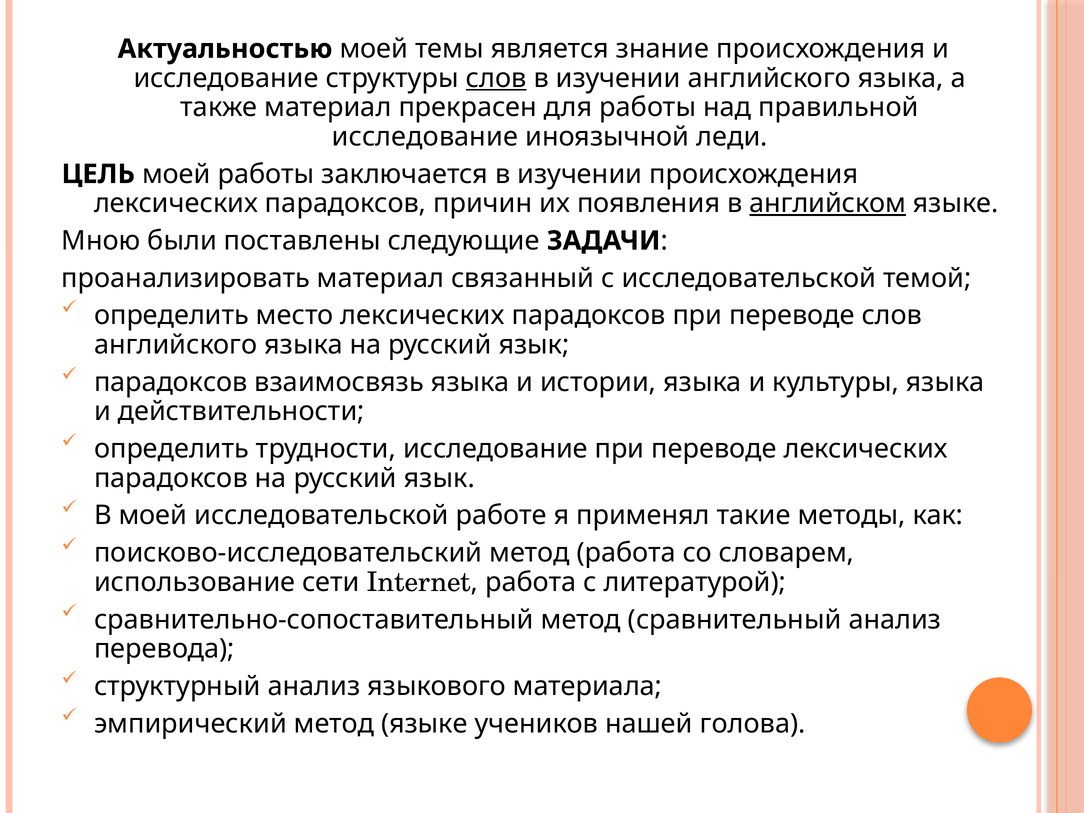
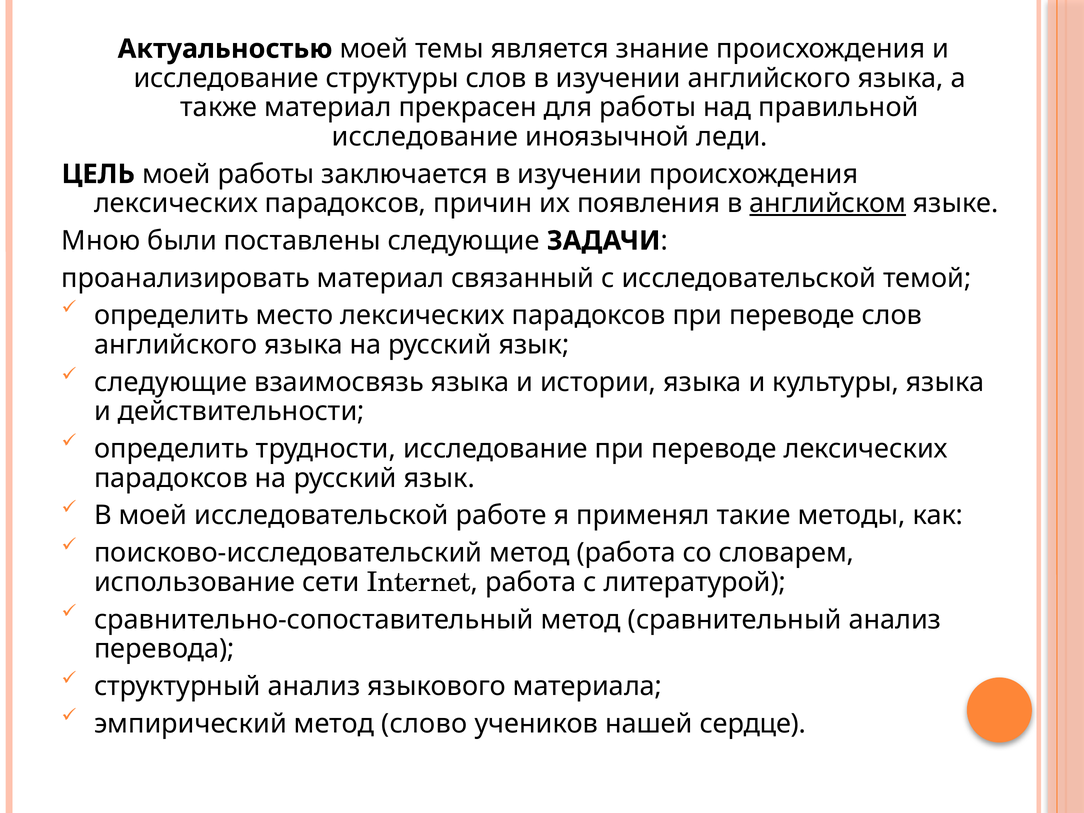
слов at (496, 78) underline: present -> none
парадоксов at (171, 382): парадоксов -> следующие
метод языке: языке -> слово
голова: голова -> сердце
